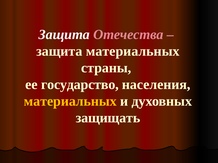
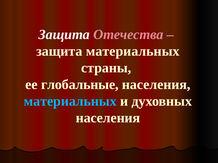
государство: государство -> глобальные
материальных at (70, 101) colour: yellow -> light blue
защищать at (108, 118): защищать -> населения
